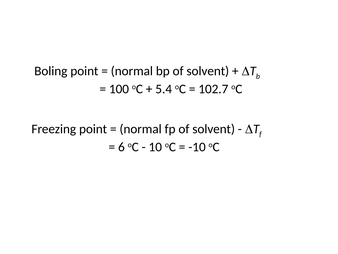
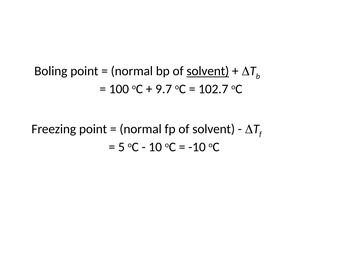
solvent at (208, 71) underline: none -> present
5.4: 5.4 -> 9.7
6: 6 -> 5
